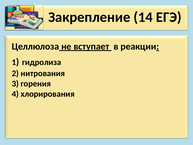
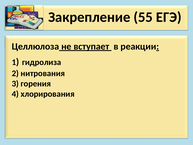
14: 14 -> 55
